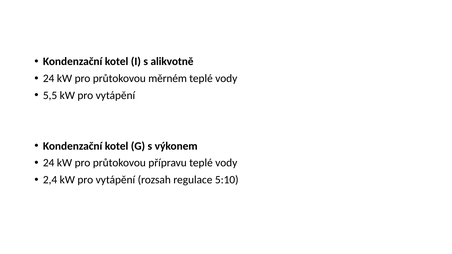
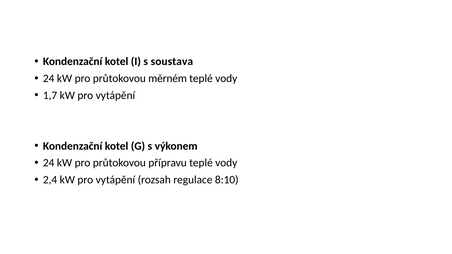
alikvotně: alikvotně -> soustava
5,5: 5,5 -> 1,7
5:10: 5:10 -> 8:10
